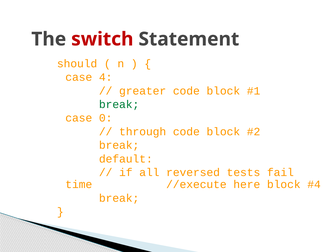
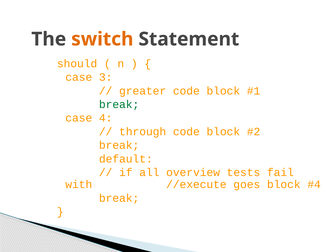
switch colour: red -> orange
4: 4 -> 3
0: 0 -> 4
reversed: reversed -> overview
time: time -> with
here: here -> goes
